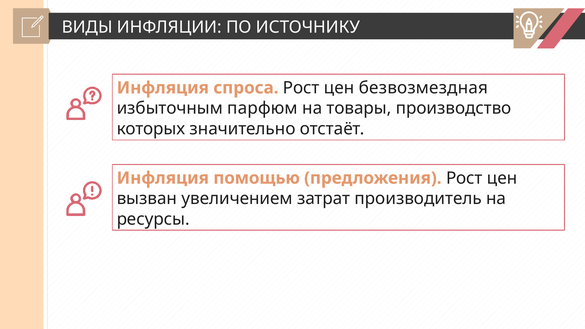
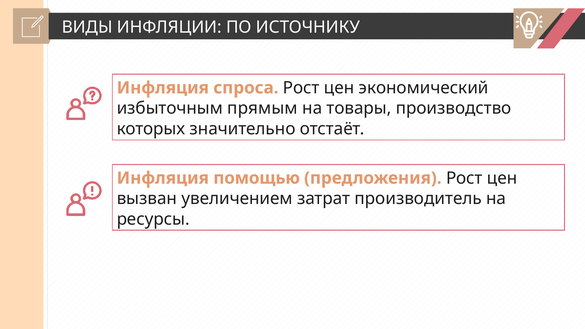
безвозмездная: безвозмездная -> экономический
парфюм: парфюм -> прямым
